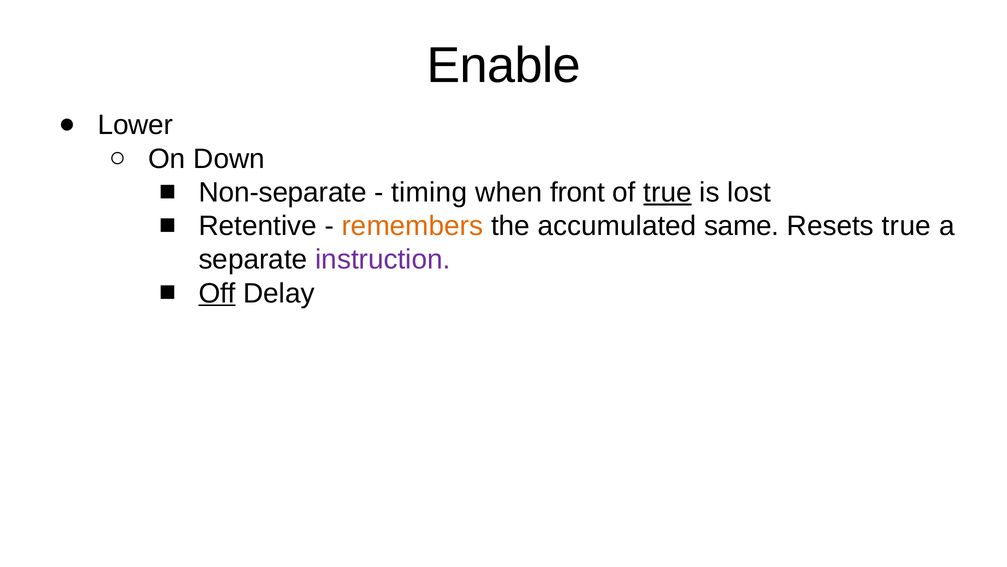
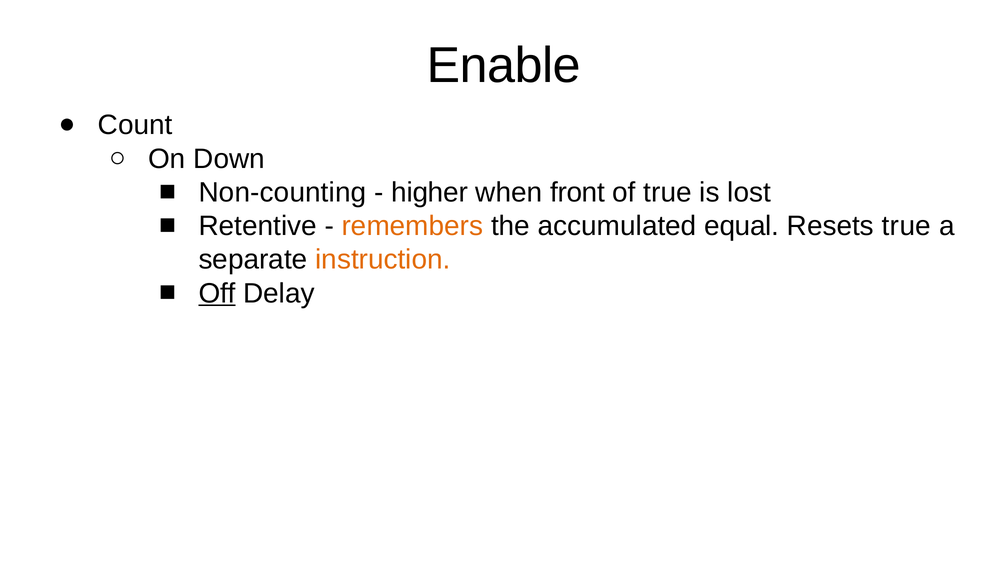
Lower: Lower -> Count
Non-separate: Non-separate -> Non-counting
timing: timing -> higher
true at (668, 192) underline: present -> none
same: same -> equal
instruction colour: purple -> orange
